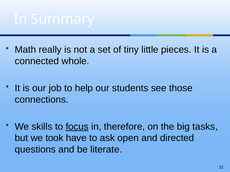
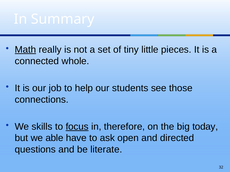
Math underline: none -> present
tasks: tasks -> today
took: took -> able
